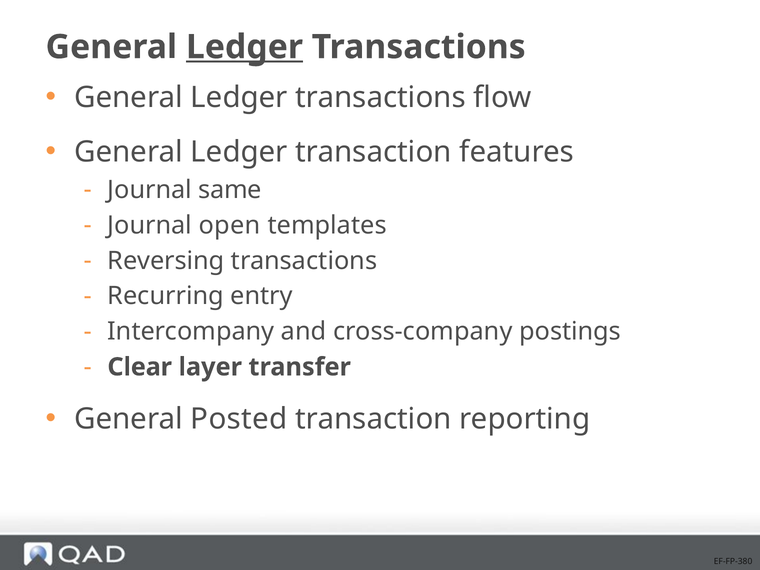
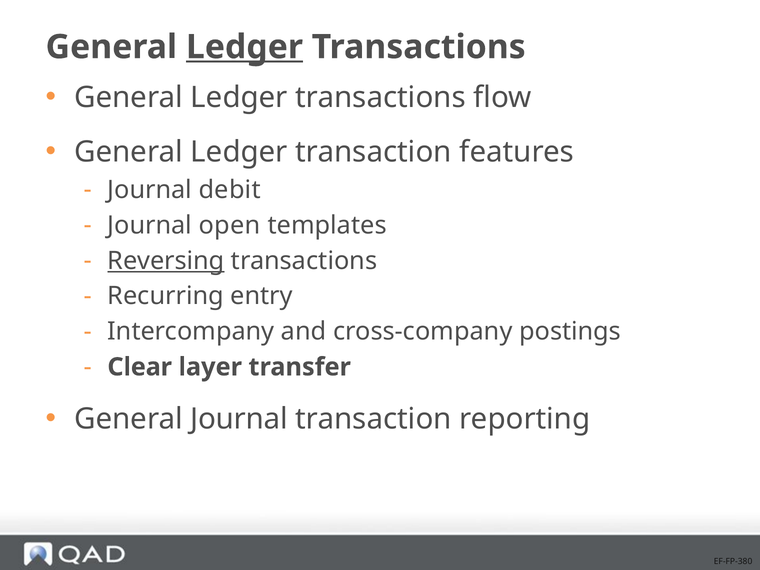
same: same -> debit
Reversing underline: none -> present
General Posted: Posted -> Journal
